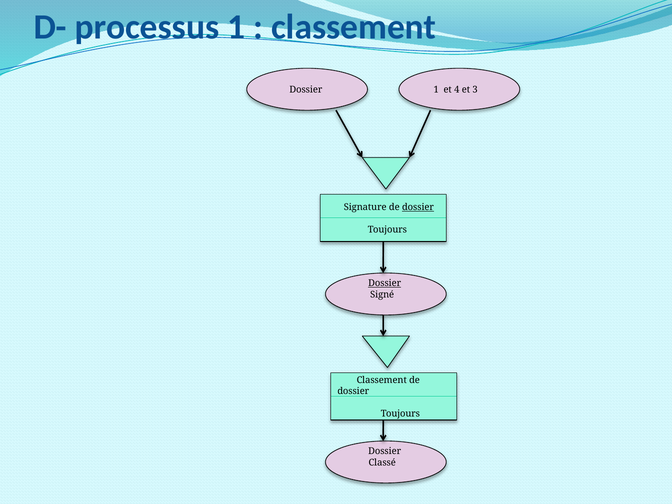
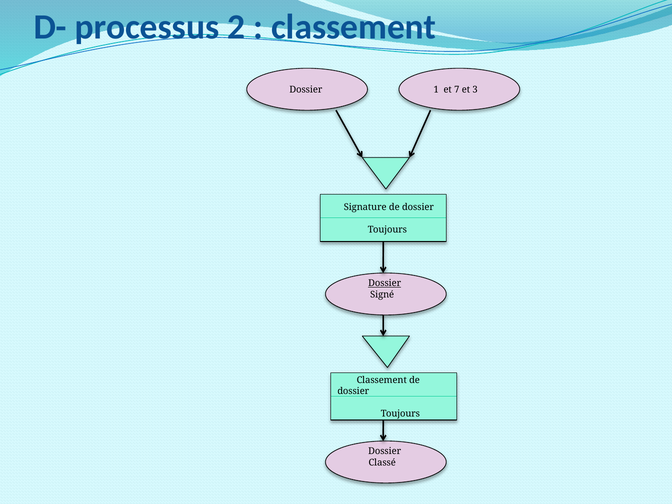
processus 1: 1 -> 2
4: 4 -> 7
dossier at (418, 207) underline: present -> none
